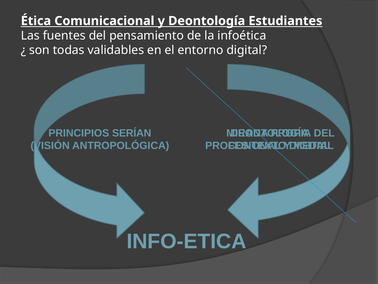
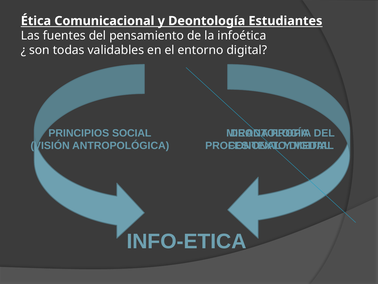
SERÍAN: SERÍAN -> SOCIAL
